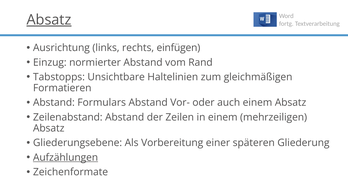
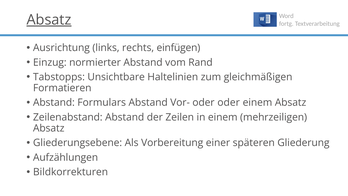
oder auch: auch -> oder
Aufzählungen underline: present -> none
Zeichenformate: Zeichenformate -> Bildkorrekturen
